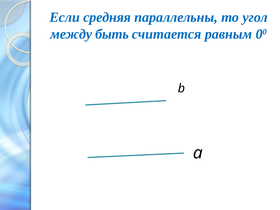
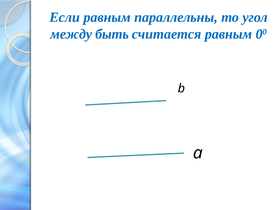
Если средняя: средняя -> равным
